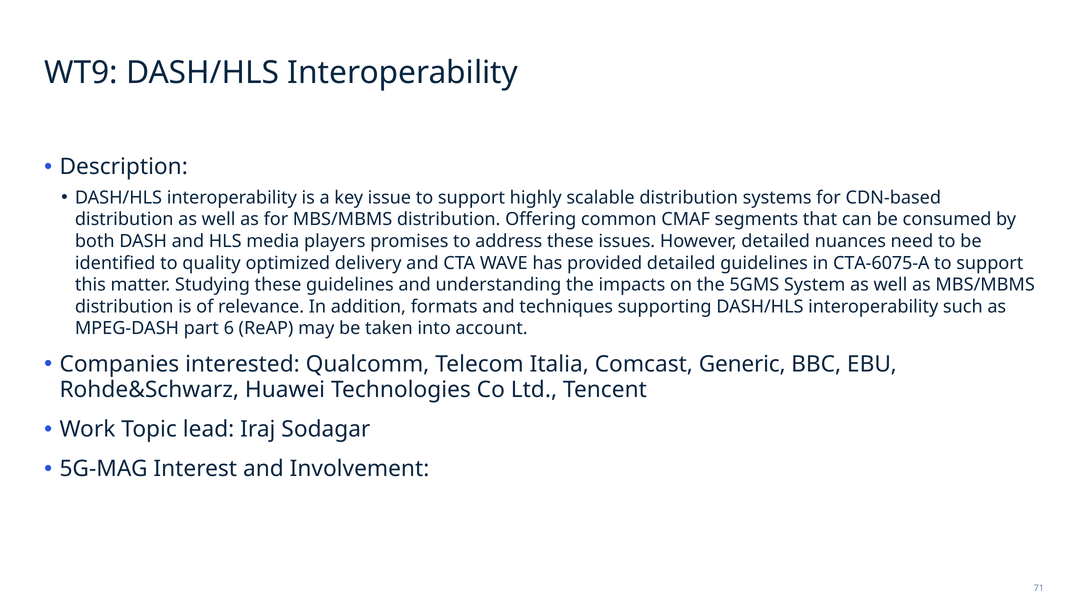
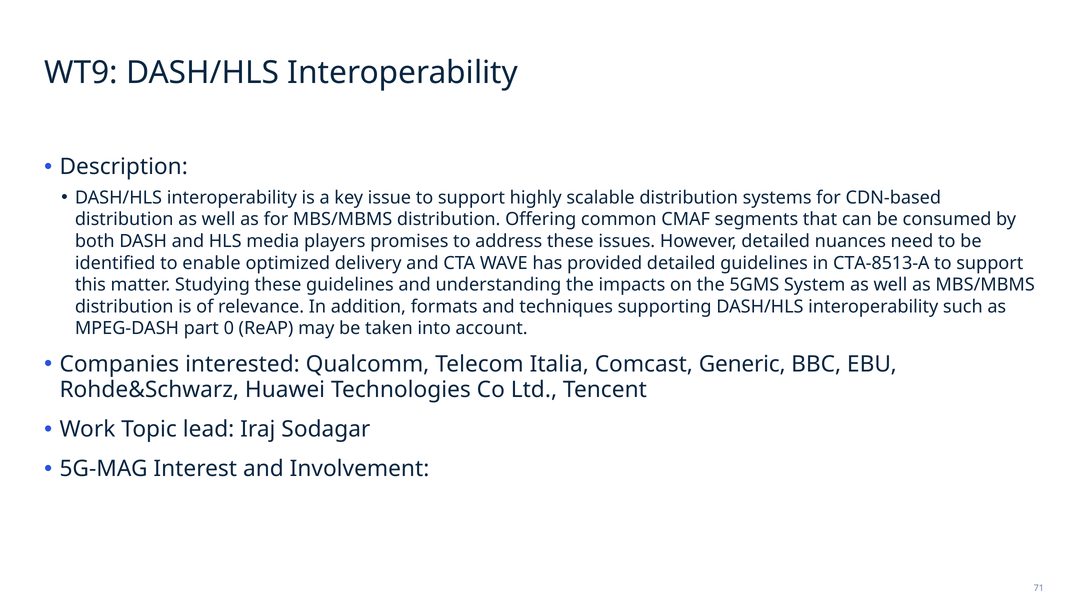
quality: quality -> enable
CTA-6075-A: CTA-6075-A -> CTA-8513-A
6: 6 -> 0
